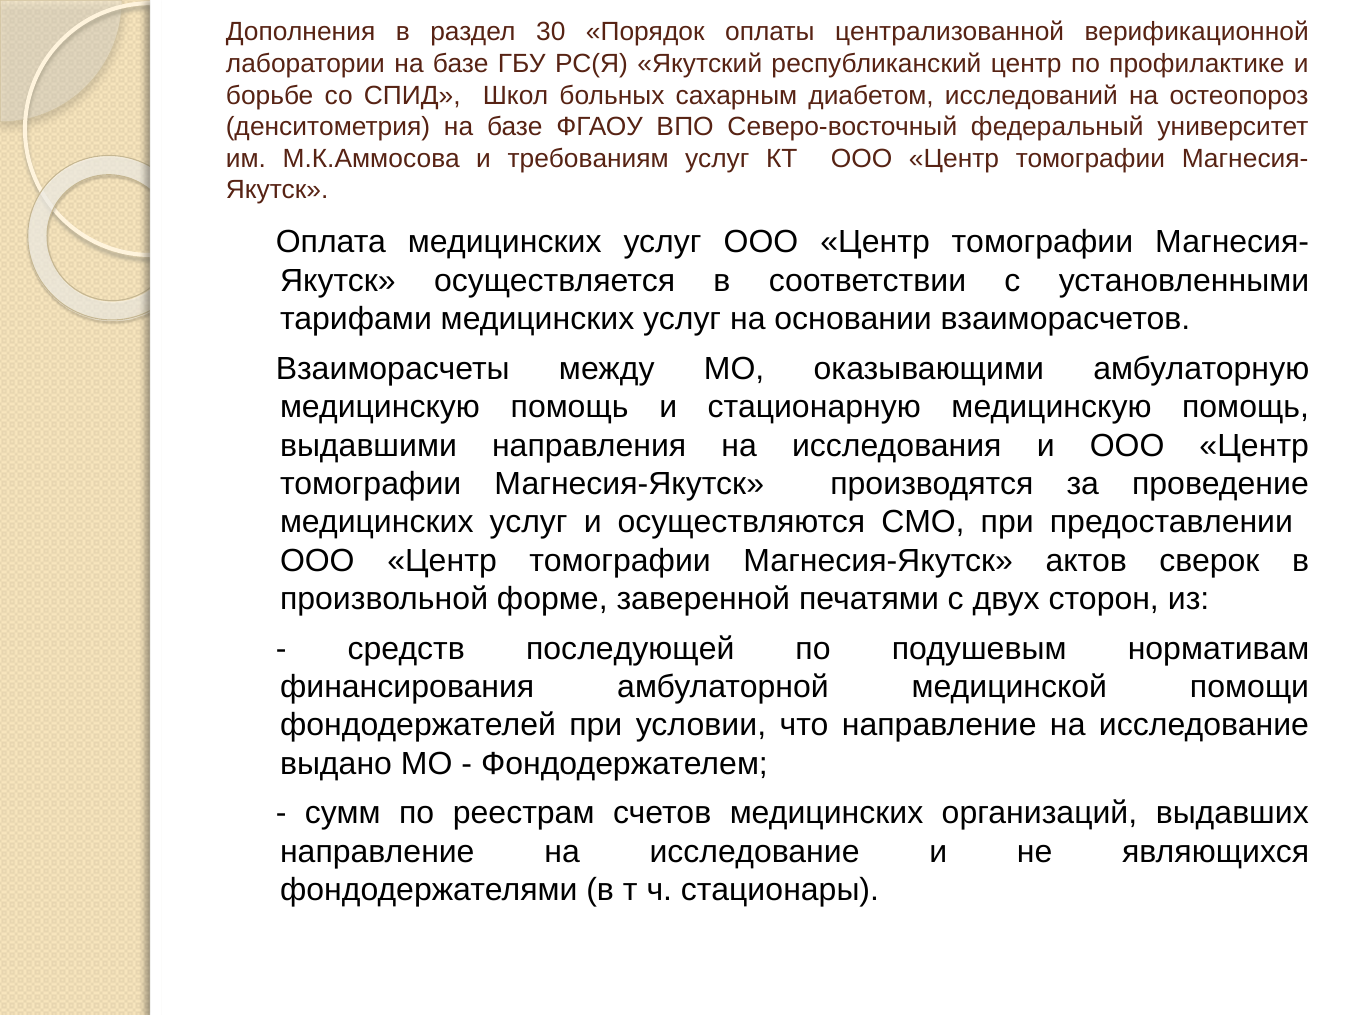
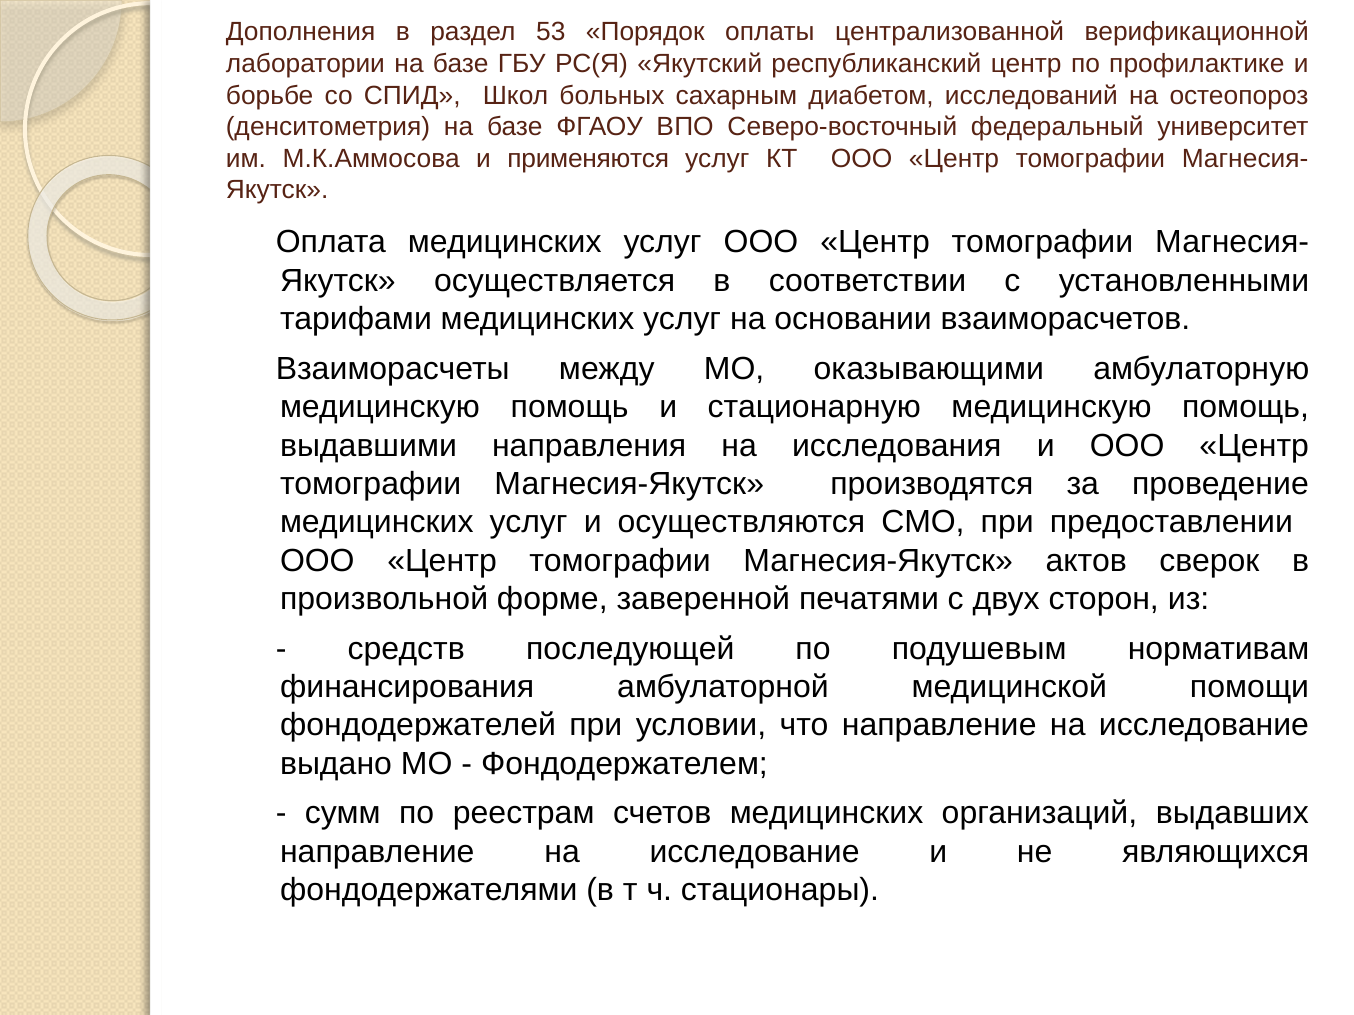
30: 30 -> 53
требованиям: требованиям -> применяются
